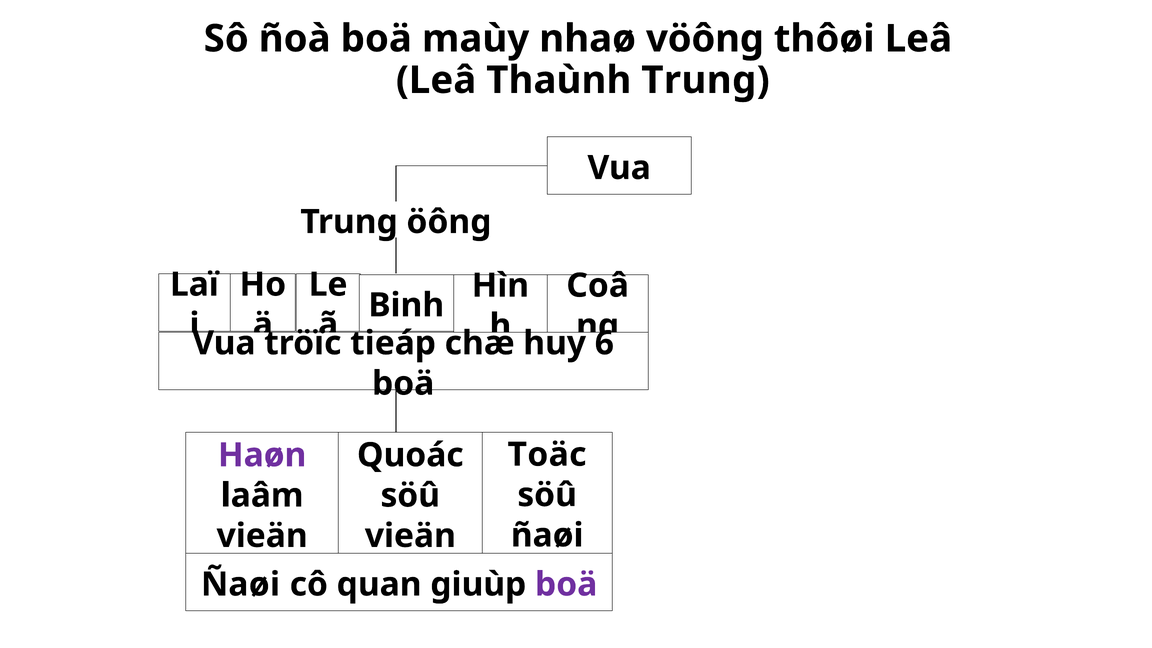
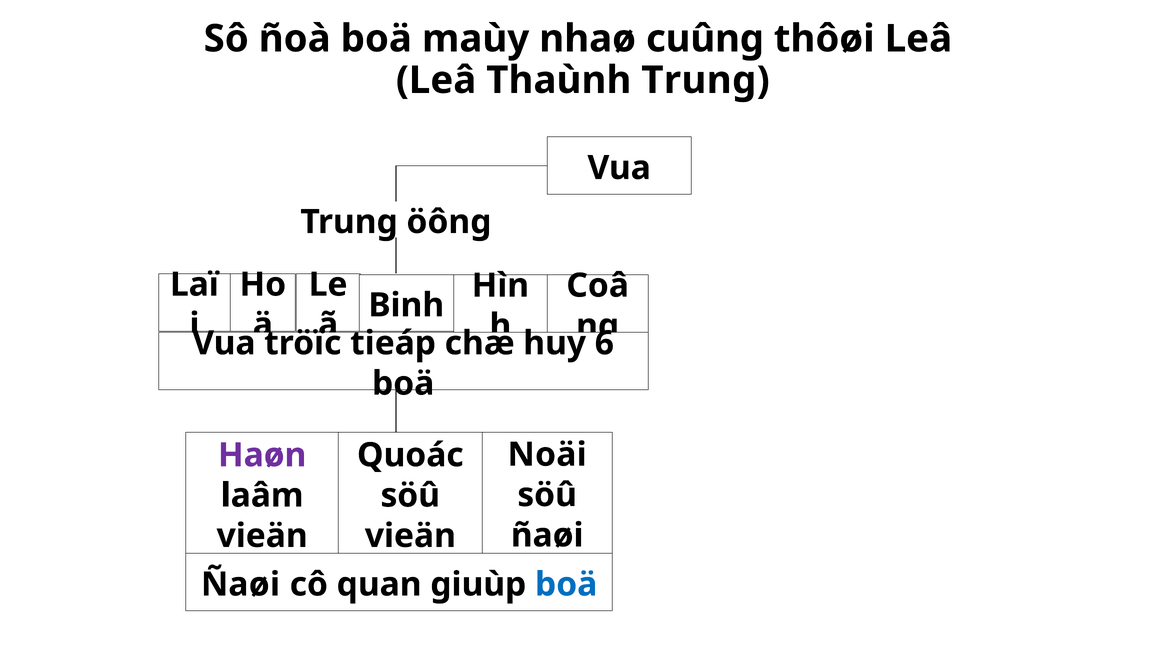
vöông: vöông -> cuûng
Toäc: Toäc -> Noäi
boä at (566, 584) colour: purple -> blue
